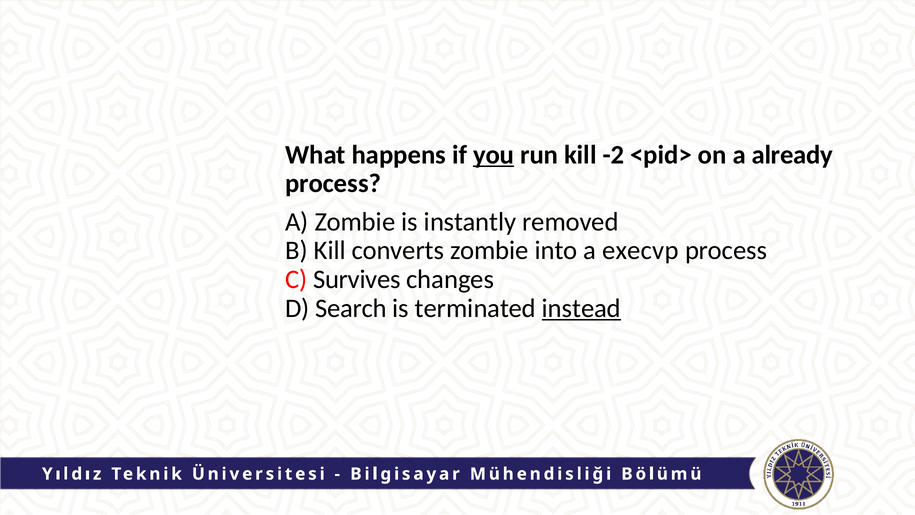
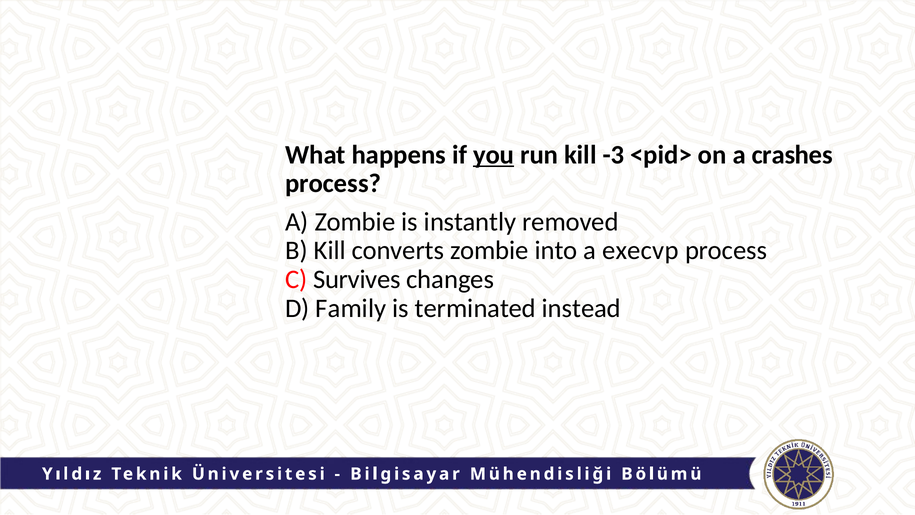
-2: -2 -> -3
already: already -> crashes
Search: Search -> Family
instead underline: present -> none
